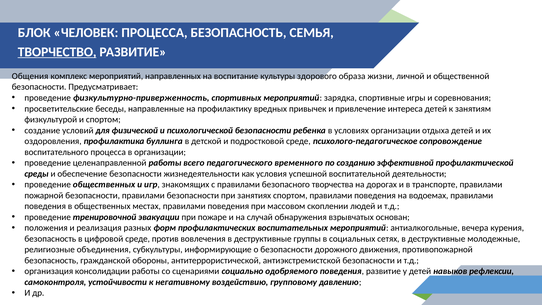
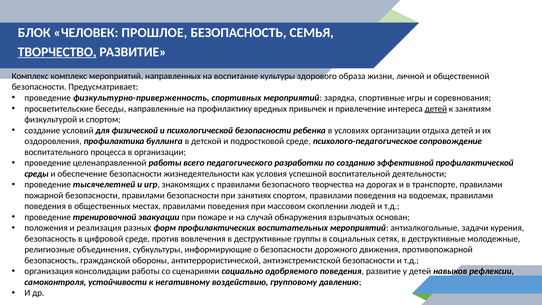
ЧЕЛОВЕК ПРОЦЕССА: ПРОЦЕССА -> ПРОШЛОЕ
Общения at (30, 76): Общения -> Комплекс
детей at (436, 109) underline: none -> present
временного: временного -> разработки
проведение общественных: общественных -> тысячелетней
вечера: вечера -> задачи
